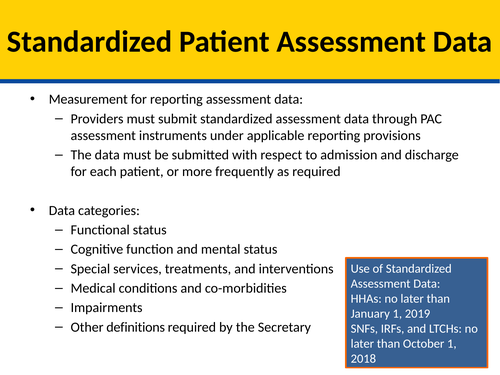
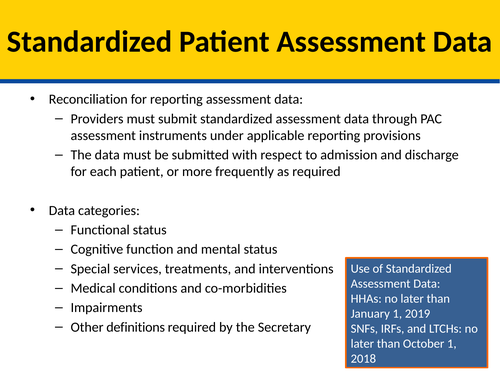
Measurement: Measurement -> Reconciliation
